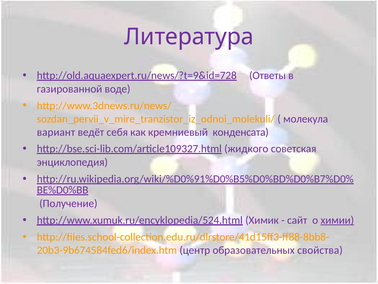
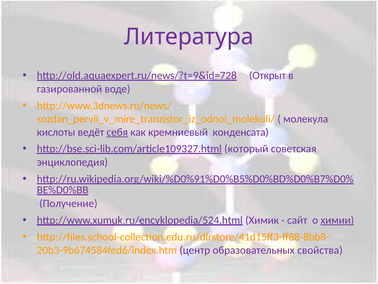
Ответы: Ответы -> Открыт
вариант: вариант -> кислоты
себя underline: none -> present
жидкого: жидкого -> который
